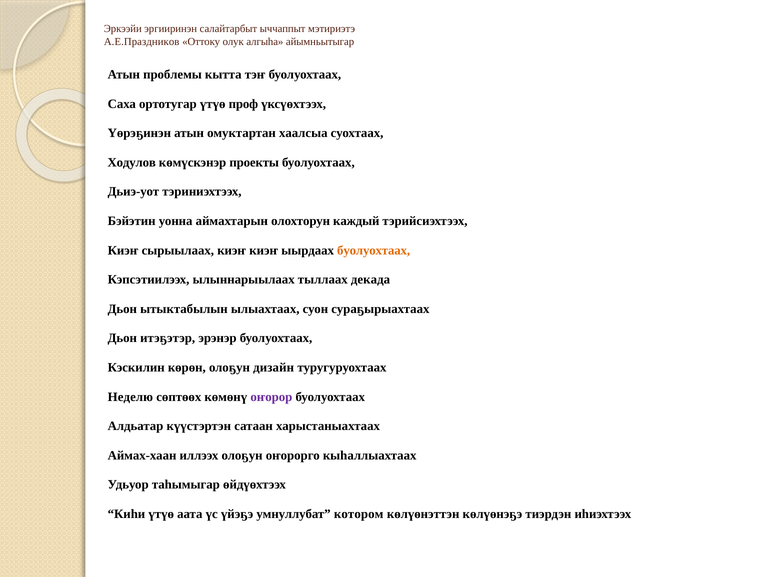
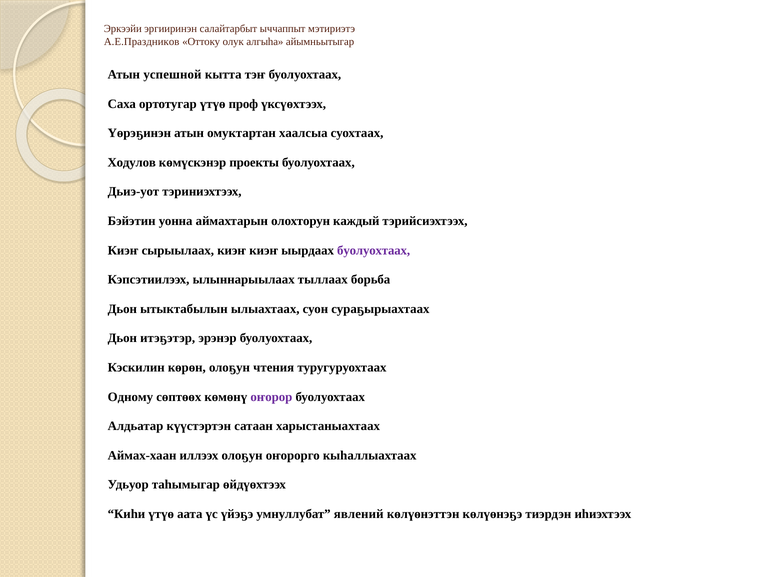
проблемы: проблемы -> успешной
буолуохтаах at (374, 251) colour: orange -> purple
декада: декада -> борьба
дизайн: дизайн -> чтения
Неделю: Неделю -> Одному
котором: котором -> явлений
